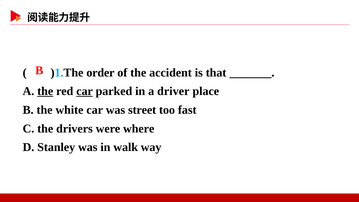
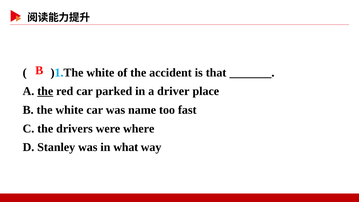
)1.The order: order -> white
car at (85, 91) underline: present -> none
street: street -> name
walk: walk -> what
